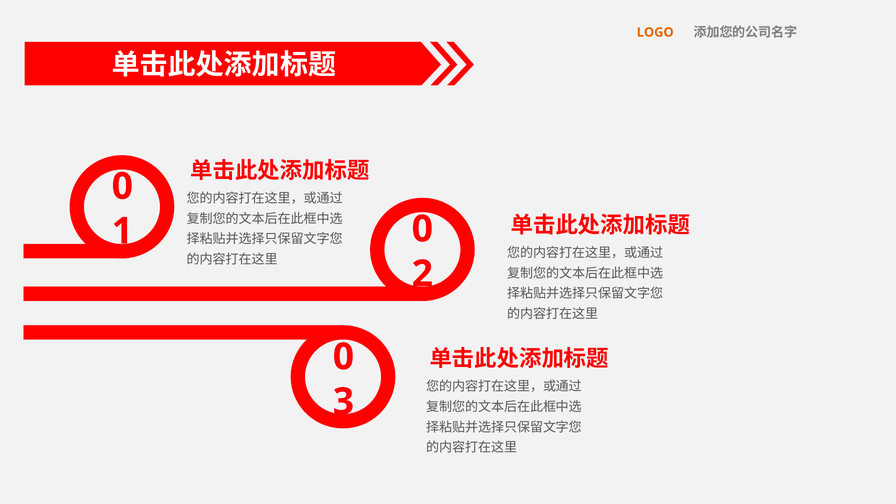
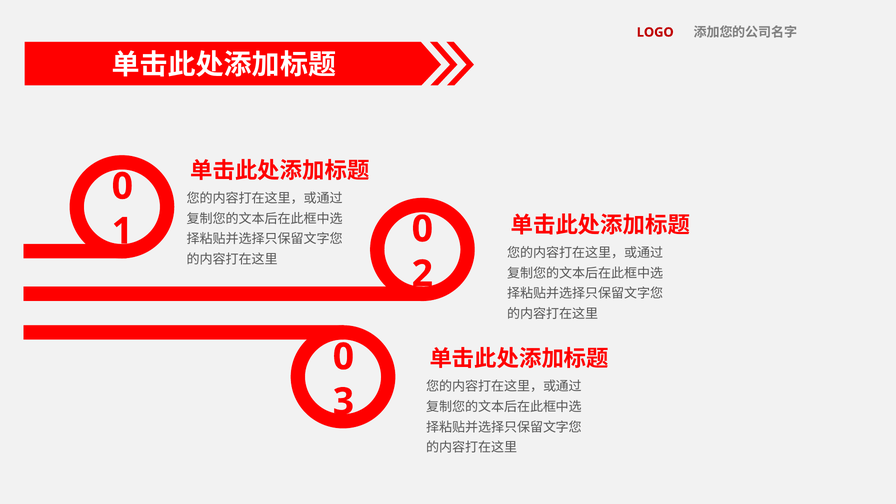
LOGO colour: orange -> red
